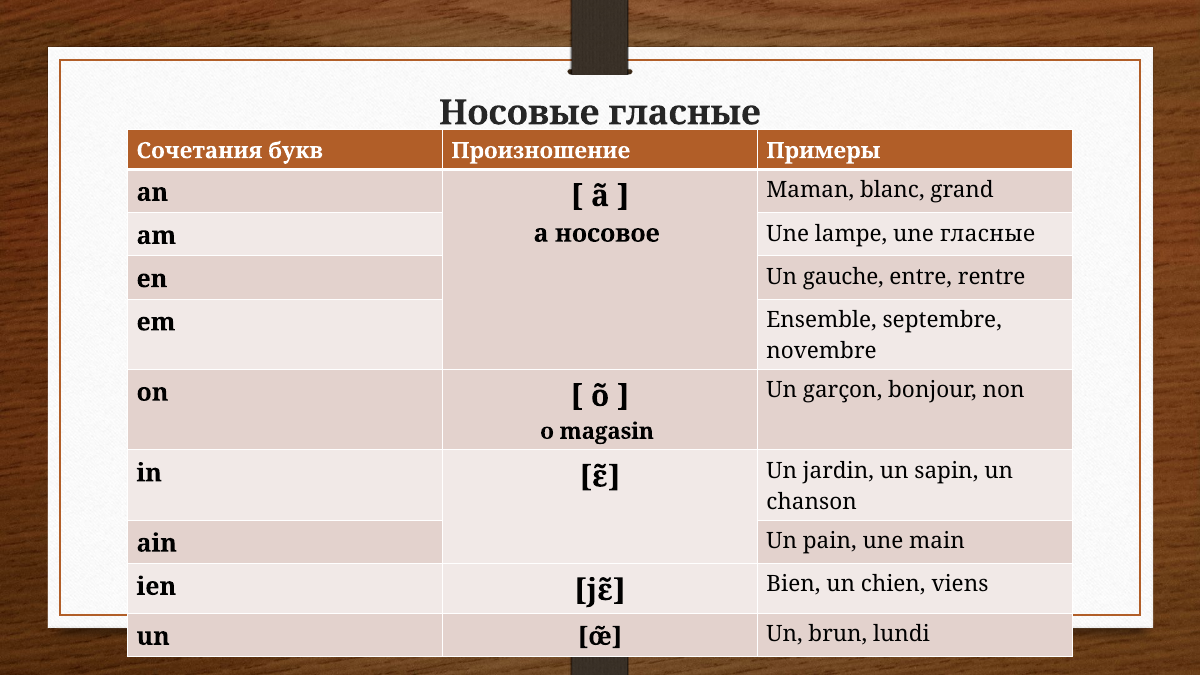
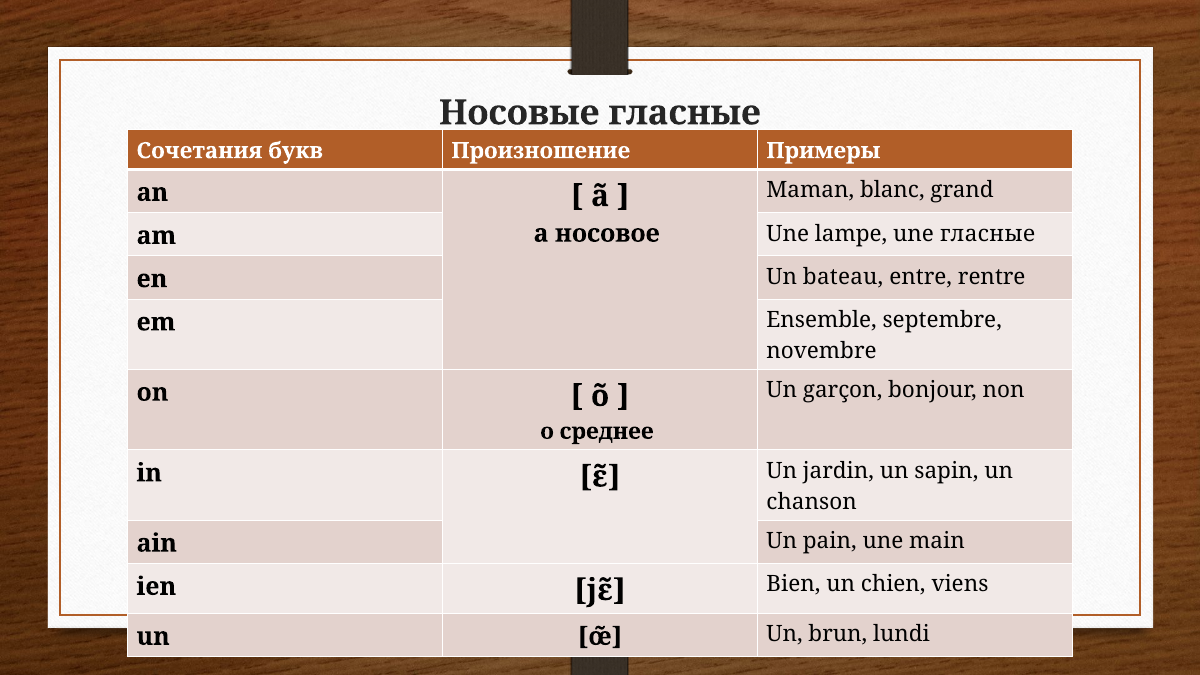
gauche: gauche -> bateau
magasin: magasin -> среднее
